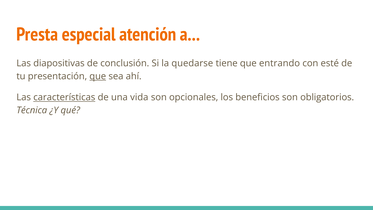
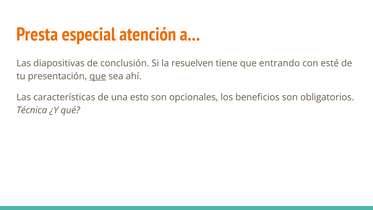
quedarse: quedarse -> resuelven
características underline: present -> none
vida: vida -> esto
